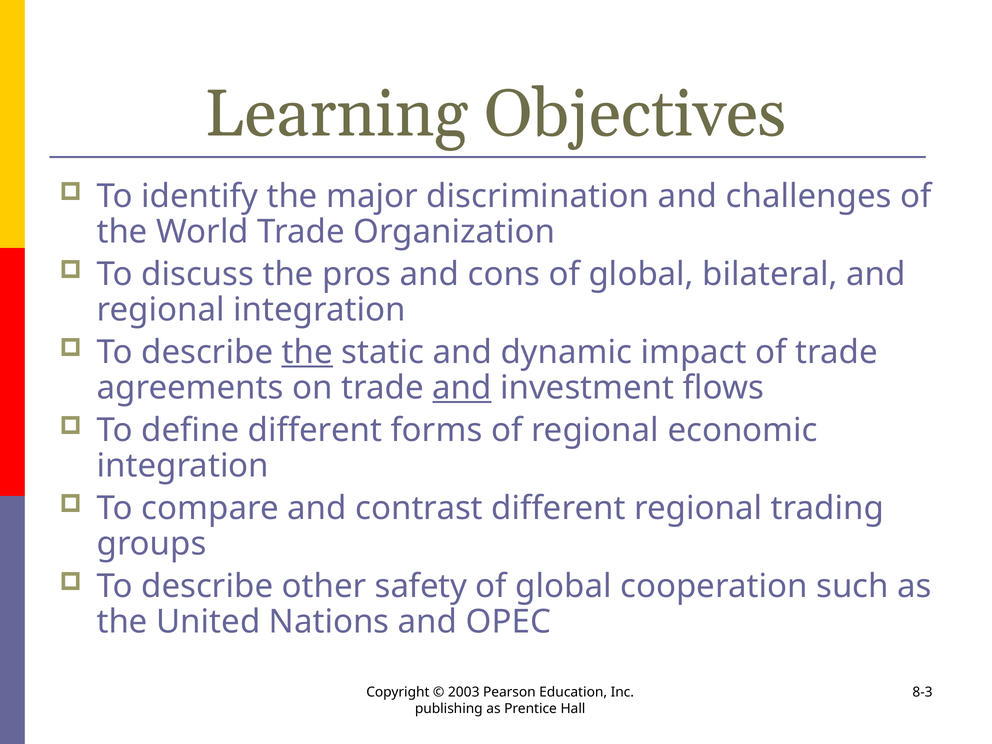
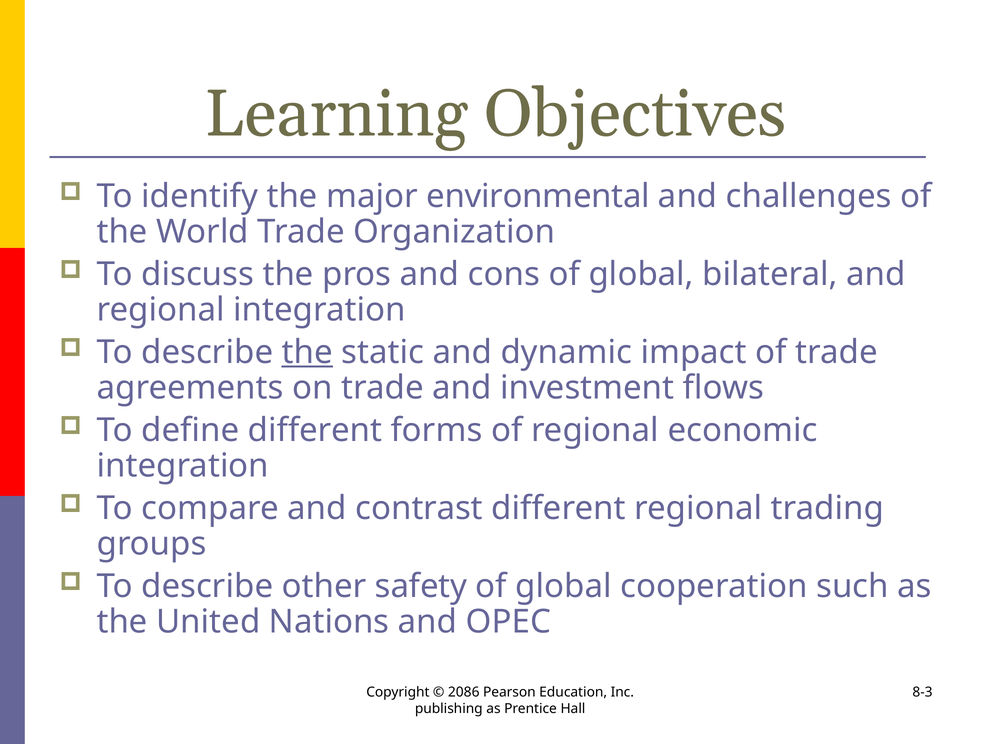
discrimination: discrimination -> environmental
and at (462, 388) underline: present -> none
2003: 2003 -> 2086
